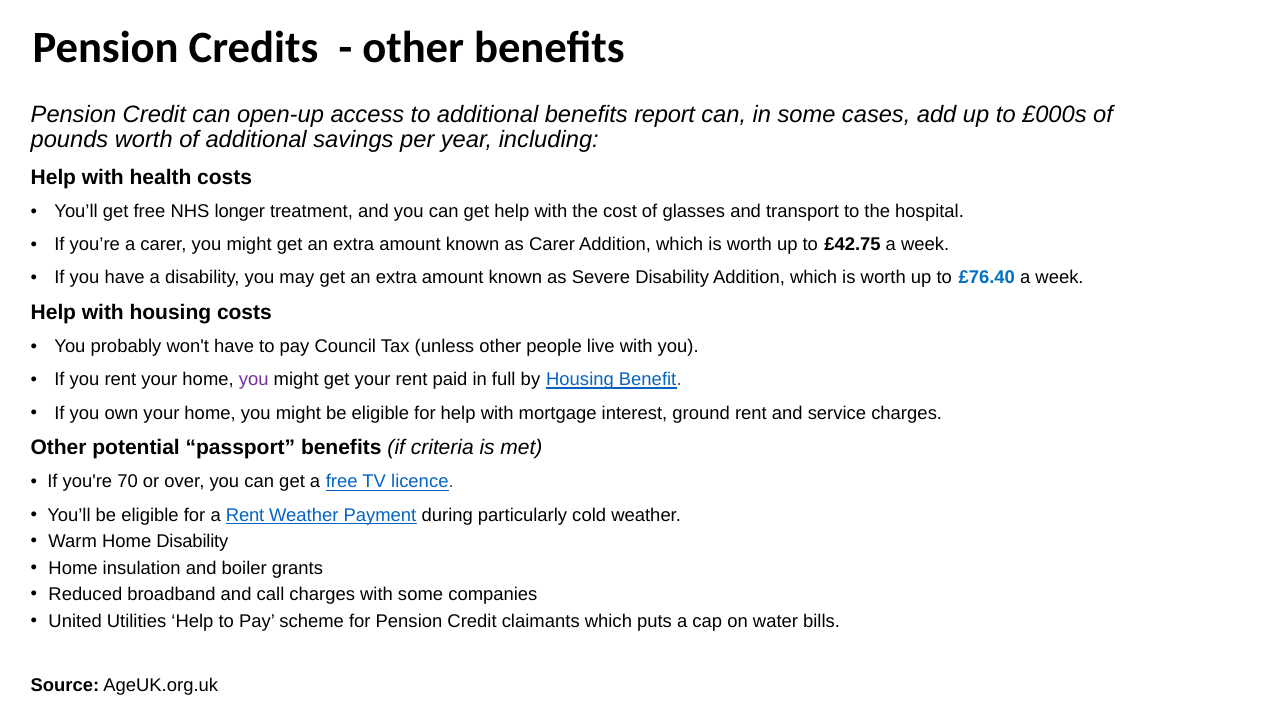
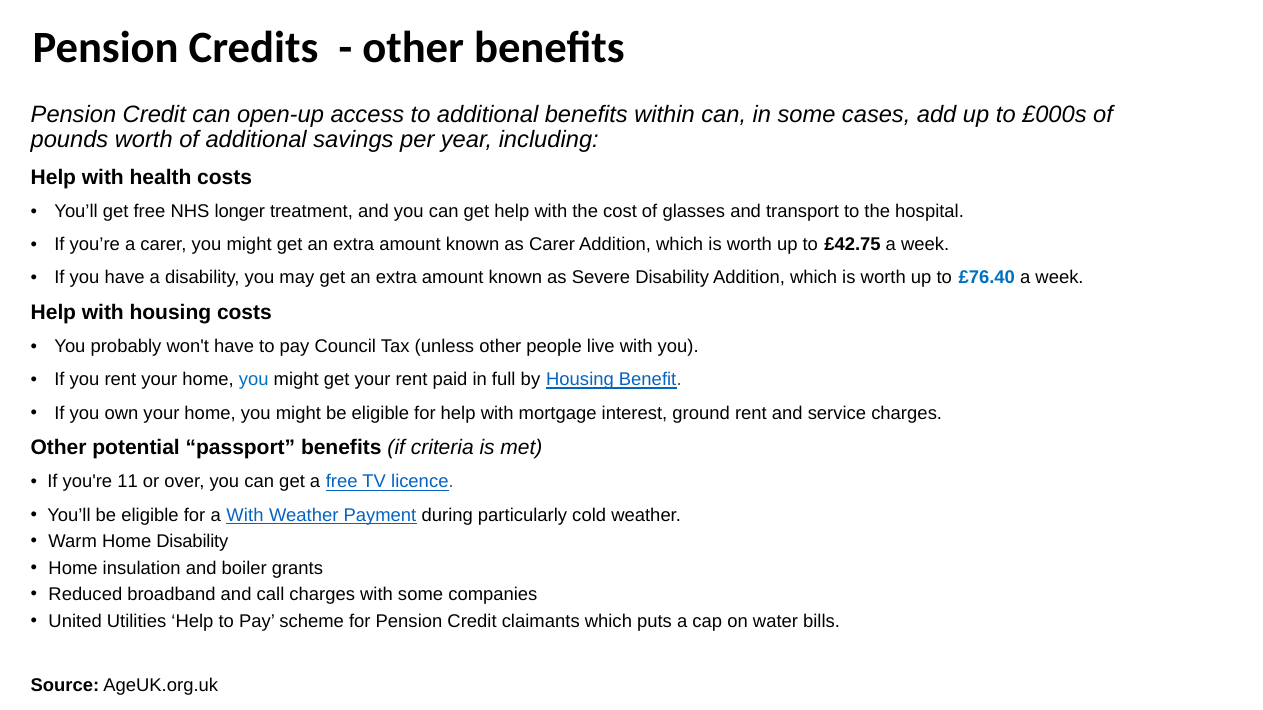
report: report -> within
you at (254, 380) colour: purple -> blue
70: 70 -> 11
a Rent: Rent -> With
